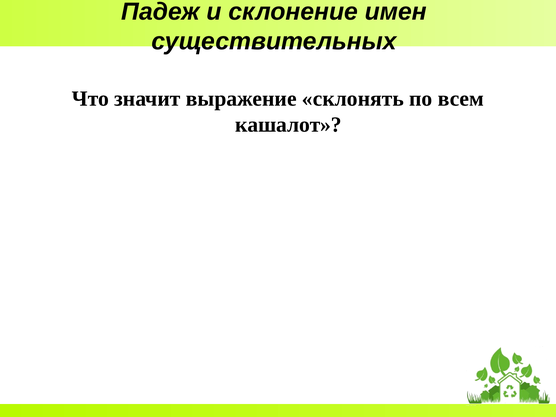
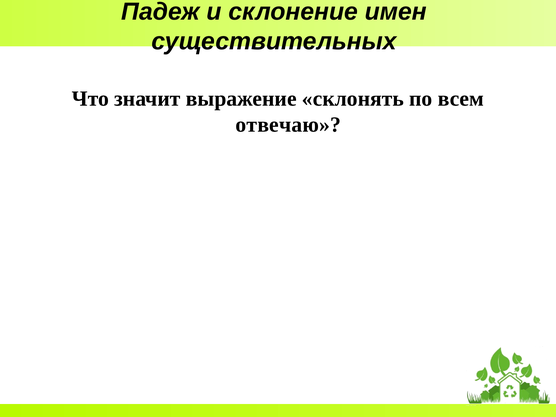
кашалот: кашалот -> отвечаю
